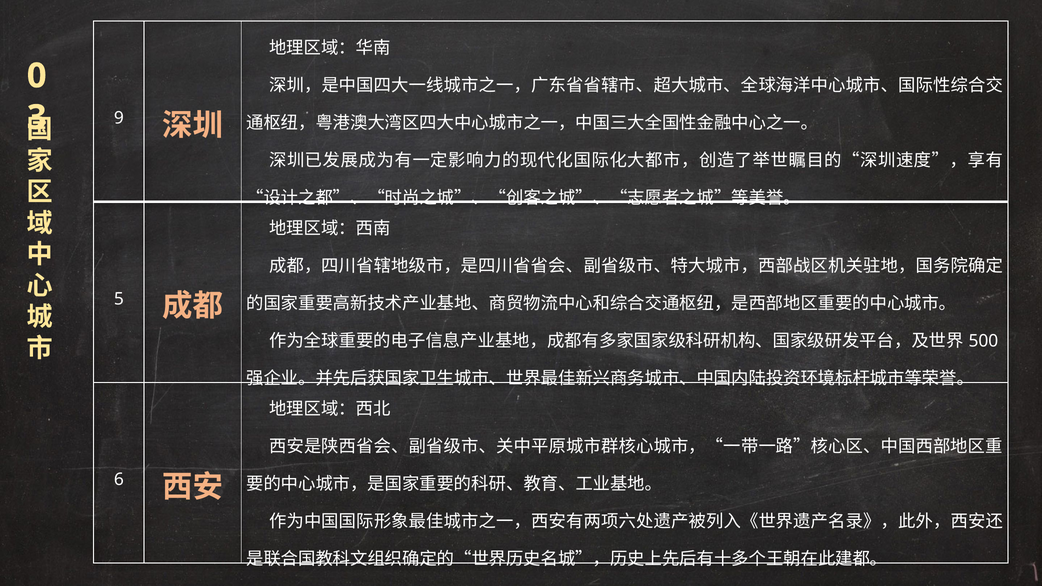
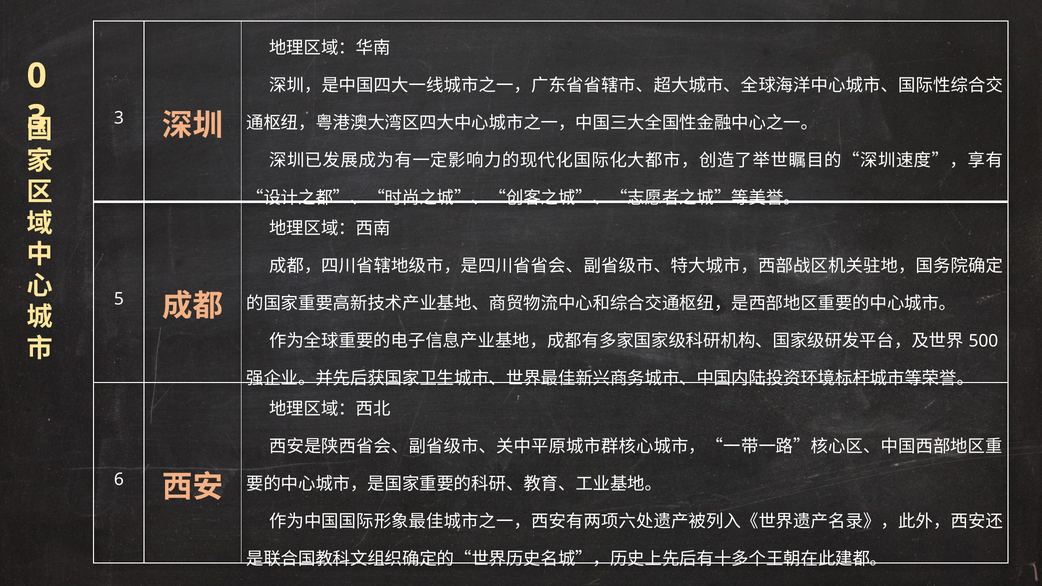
9 at (119, 118): 9 -> 3
